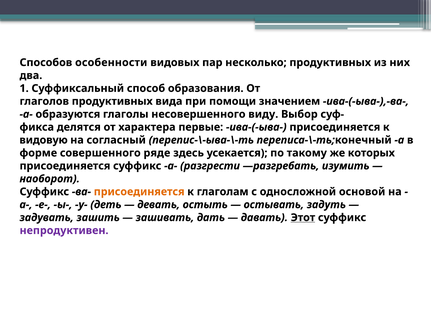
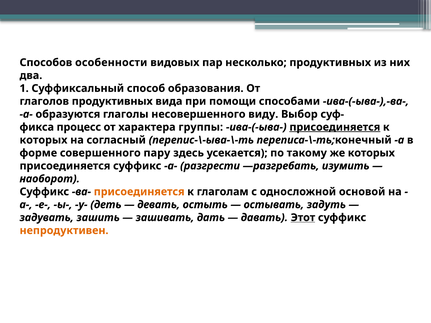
значением: значением -> способами
делятся: делятся -> процесс
первые: первые -> группы
присоединяется at (335, 127) underline: none -> present
видовую at (44, 140): видовую -> которых
ряде: ряде -> пару
непродуктивен colour: purple -> orange
